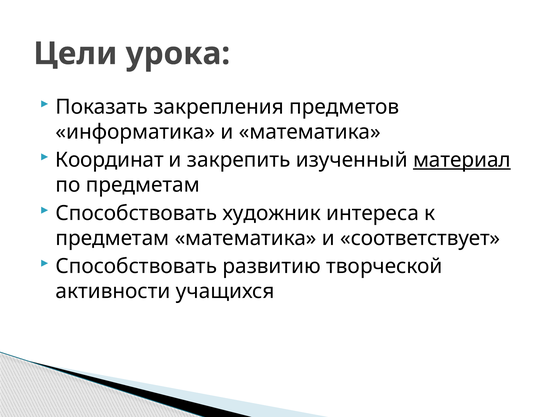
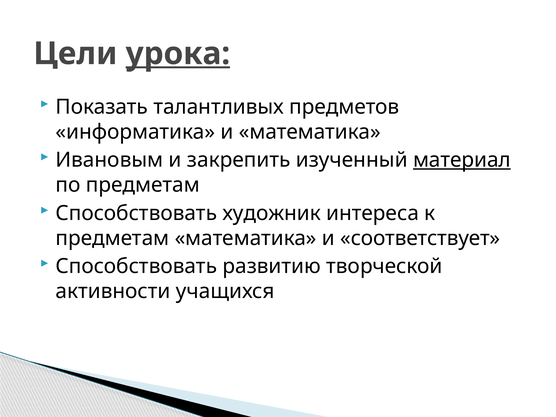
урока underline: none -> present
закрепления: закрепления -> талантливых
Координат: Координат -> Ивановым
